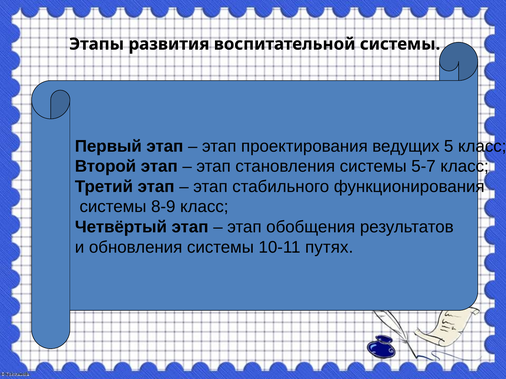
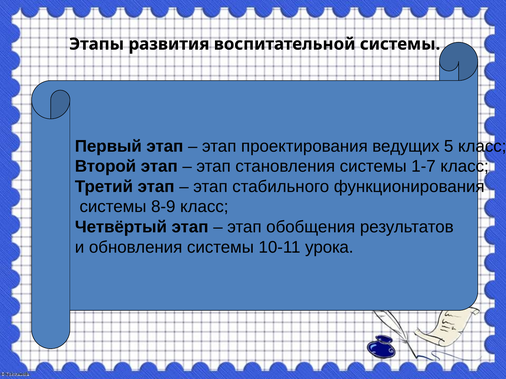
5-7: 5-7 -> 1-7
путях: путях -> урока
